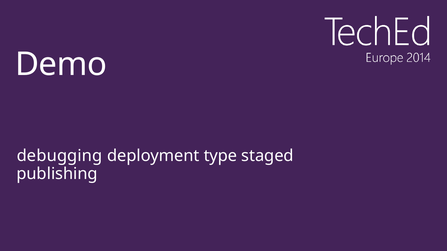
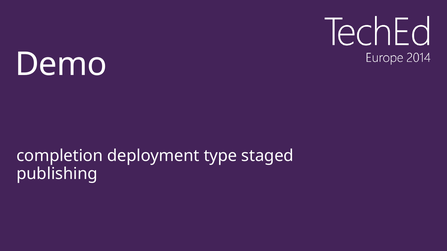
debugging: debugging -> completion
